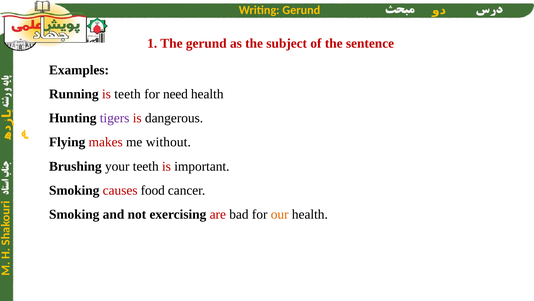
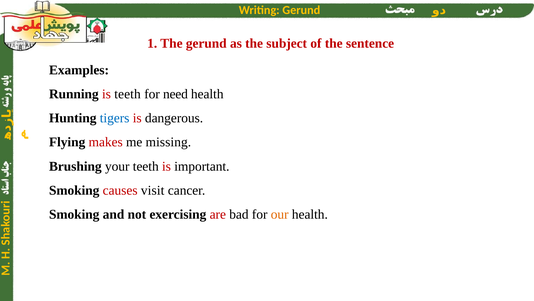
tigers colour: purple -> blue
without: without -> missing
food: food -> visit
